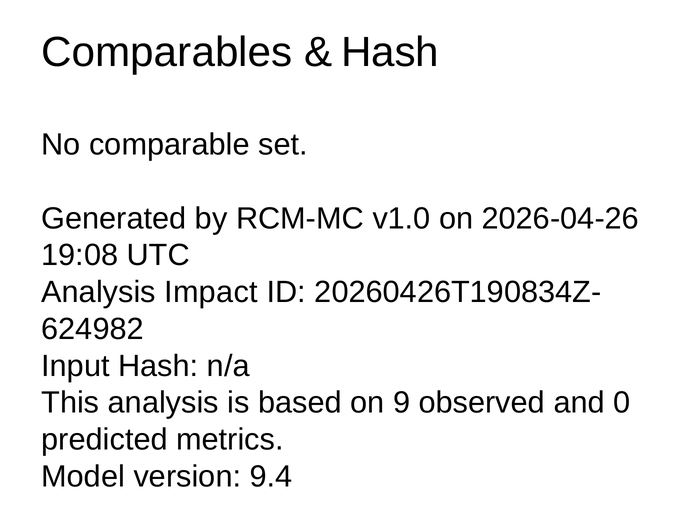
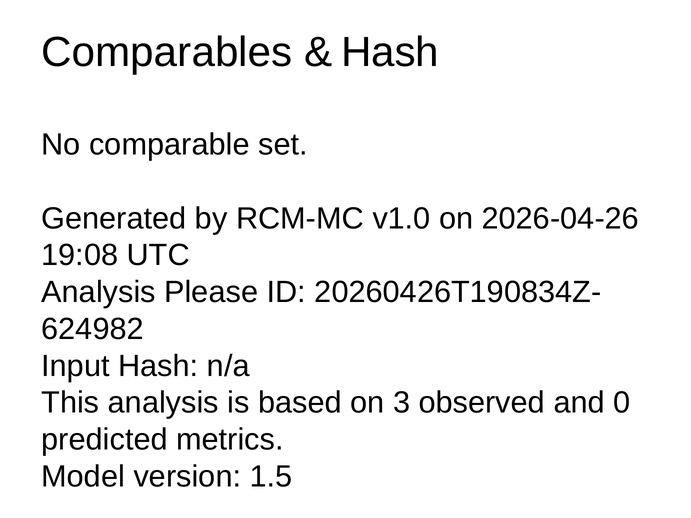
Impact: Impact -> Please
9: 9 -> 3
9.4: 9.4 -> 1.5
